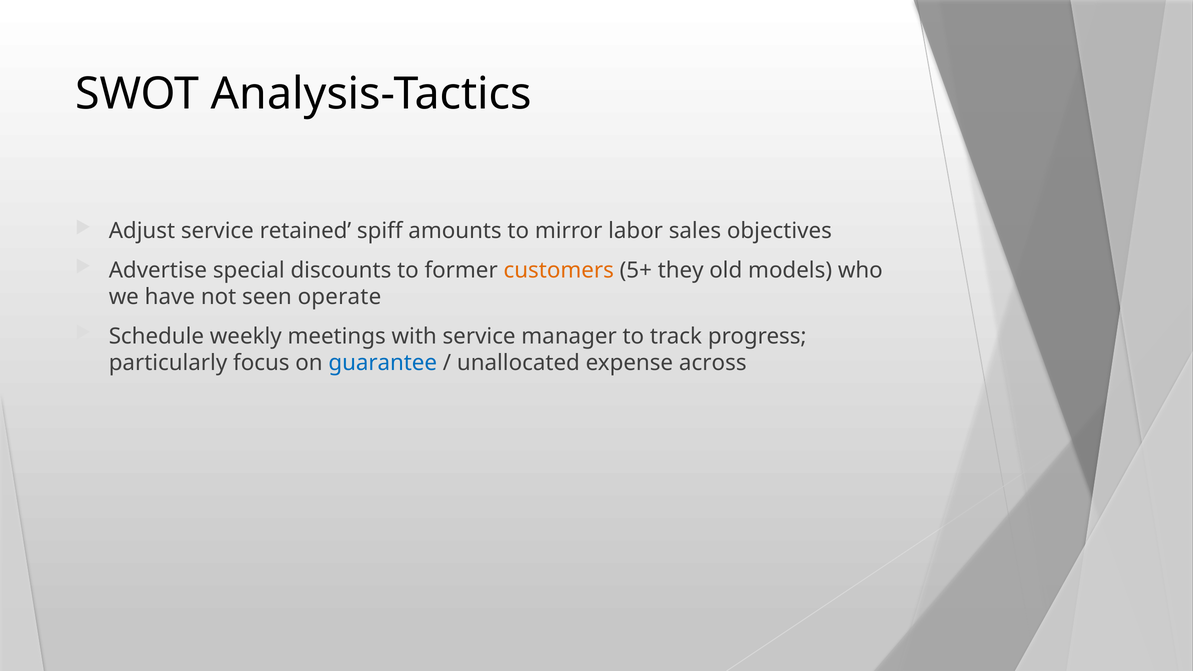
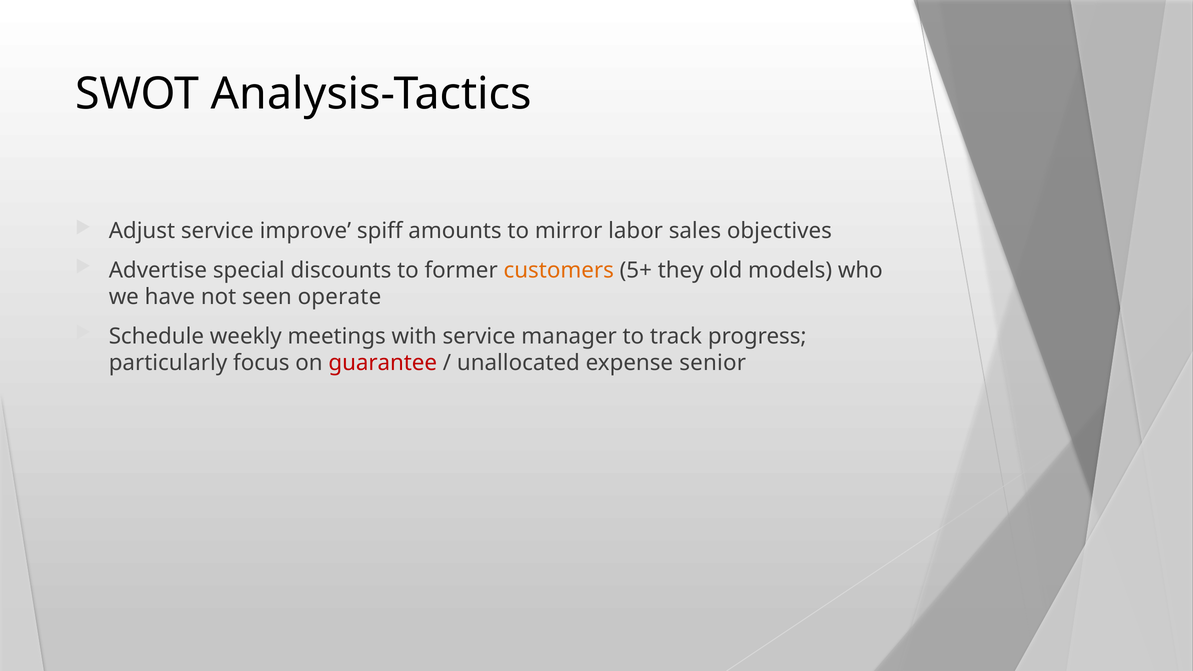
retained: retained -> improve
guarantee colour: blue -> red
across: across -> senior
